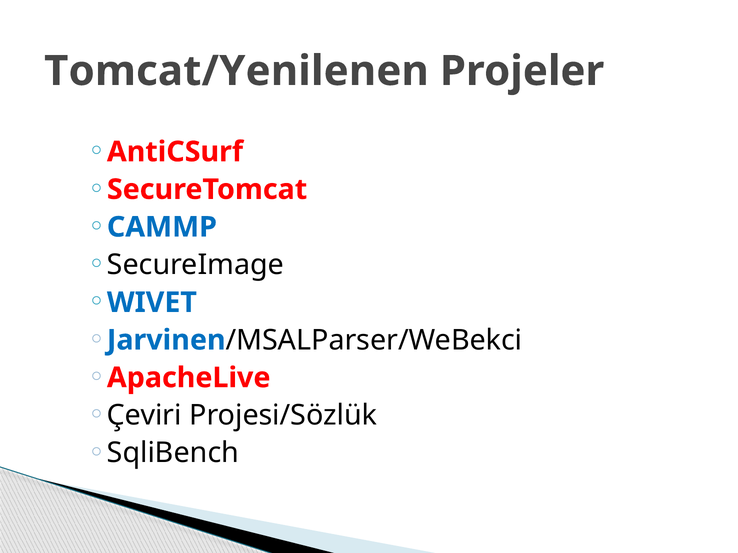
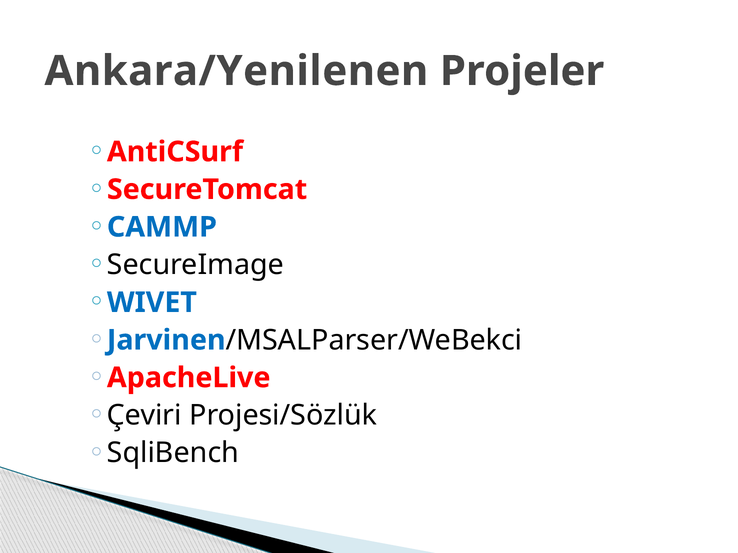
Tomcat/Yenilenen: Tomcat/Yenilenen -> Ankara/Yenilenen
